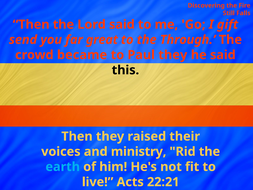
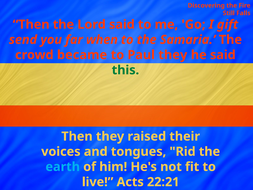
great: great -> when
Through: Through -> Samaria
this colour: black -> green
ministry: ministry -> tongues
